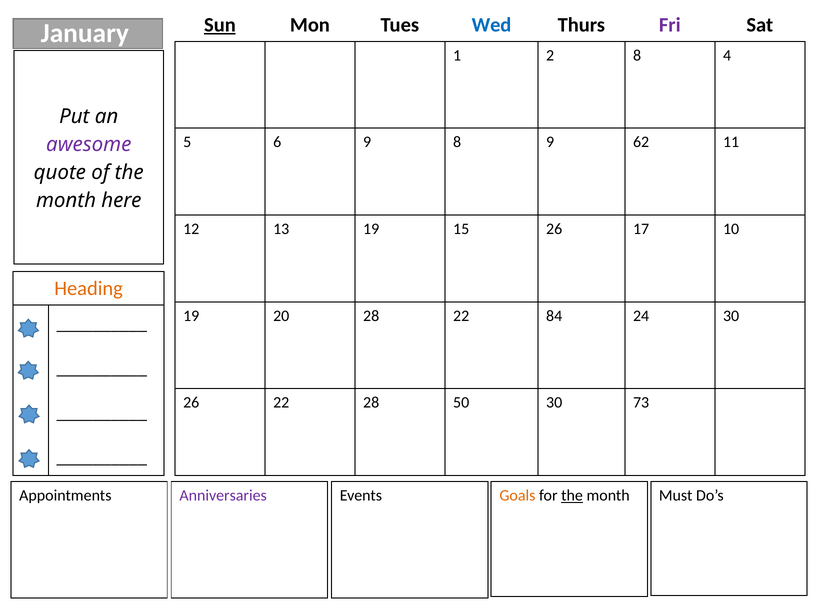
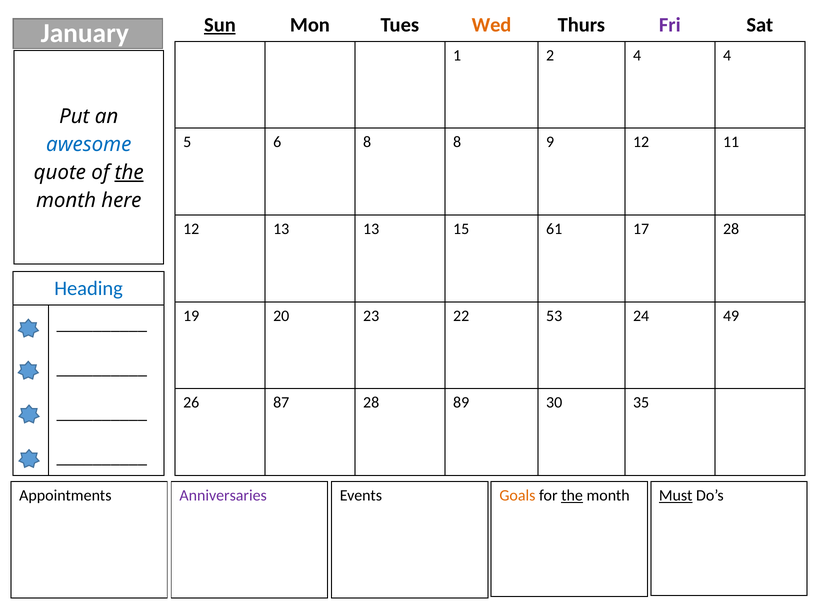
Wed colour: blue -> orange
2 8: 8 -> 4
6 9: 9 -> 8
9 62: 62 -> 12
awesome colour: purple -> blue
the at (129, 172) underline: none -> present
13 19: 19 -> 13
15 26: 26 -> 61
17 10: 10 -> 28
Heading colour: orange -> blue
20 28: 28 -> 23
84: 84 -> 53
24 30: 30 -> 49
26 22: 22 -> 87
50: 50 -> 89
73: 73 -> 35
Must underline: none -> present
